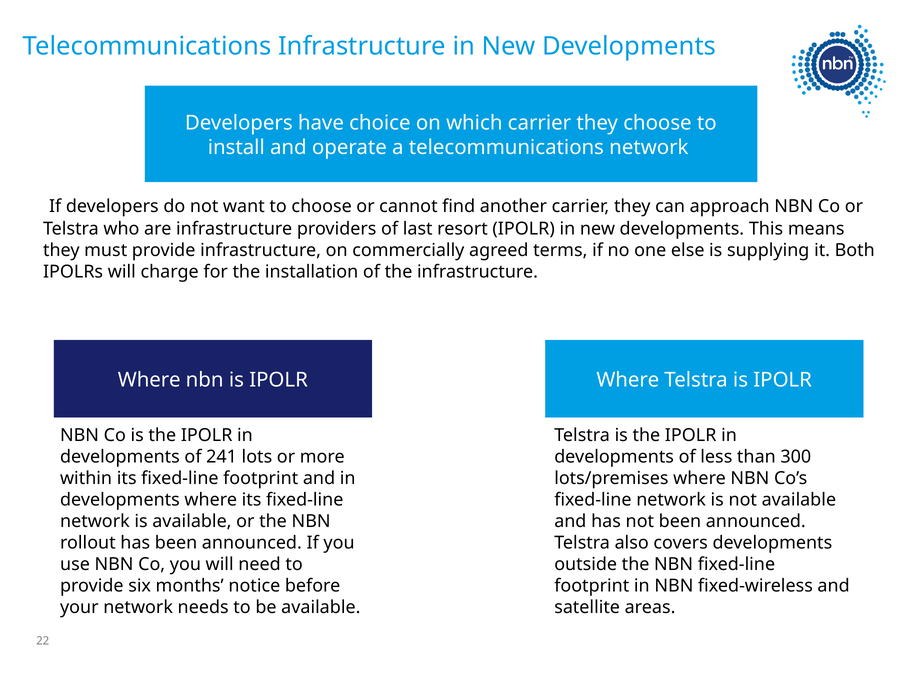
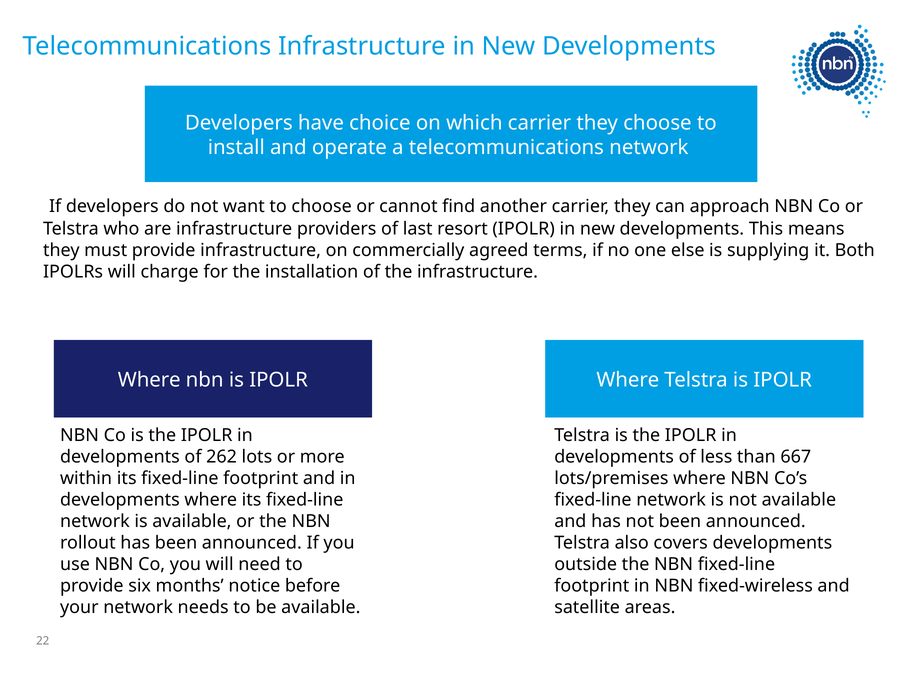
241: 241 -> 262
300: 300 -> 667
